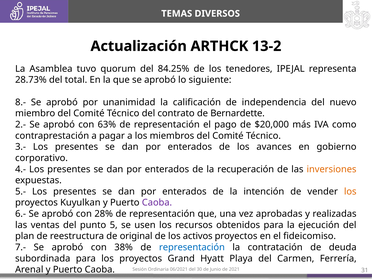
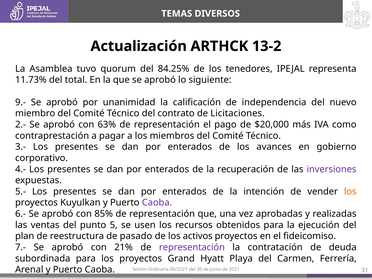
28.73%: 28.73% -> 11.73%
8.-: 8.- -> 9.-
Bernardette: Bernardette -> Licitaciones
inversiones colour: orange -> purple
28%: 28% -> 85%
original: original -> pasado
38%: 38% -> 21%
representación at (192, 247) colour: blue -> purple
